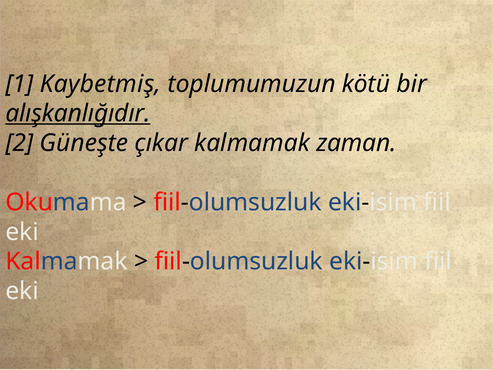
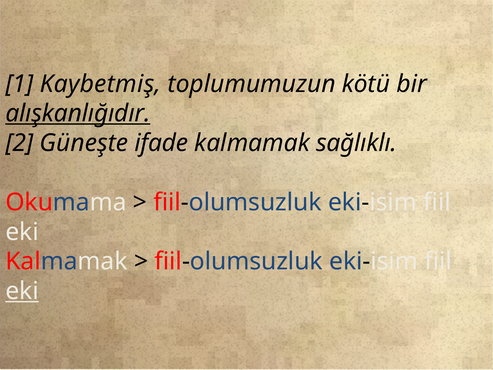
çıkar: çıkar -> ifade
zaman: zaman -> sağlıklı
eki at (22, 291) underline: none -> present
